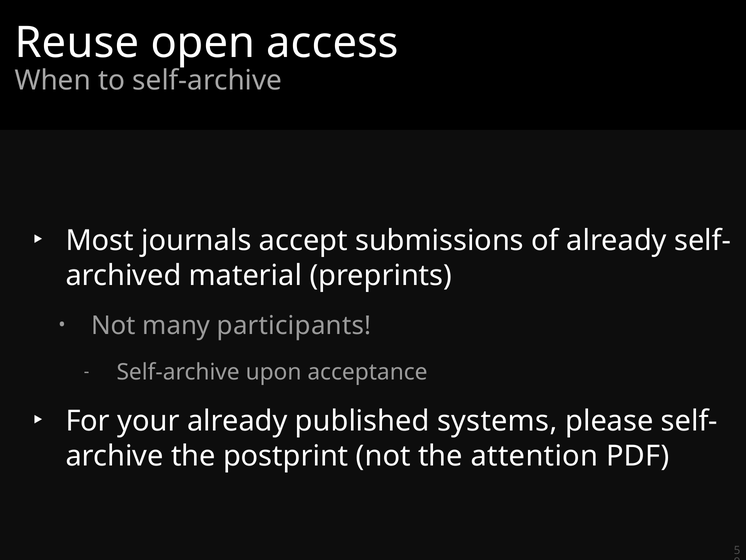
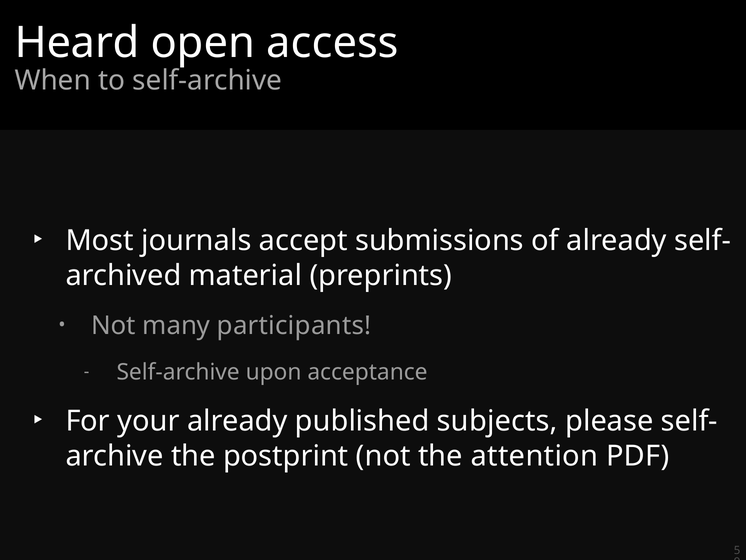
Reuse: Reuse -> Heard
systems: systems -> subjects
